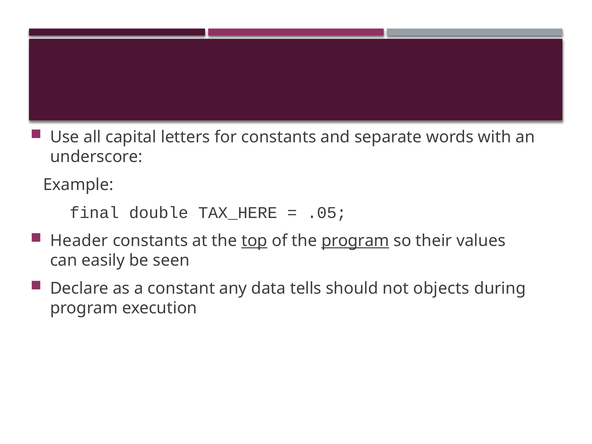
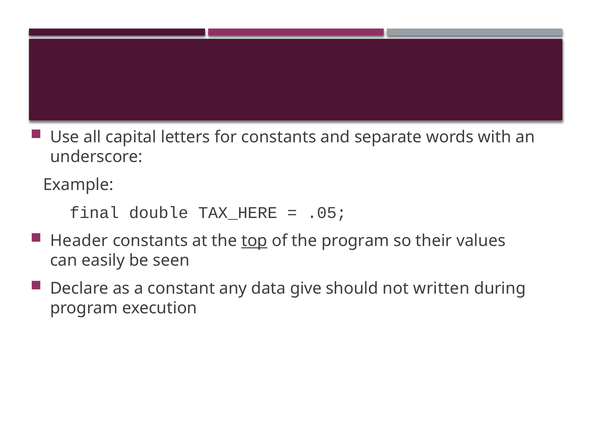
program at (355, 241) underline: present -> none
tells: tells -> give
objects: objects -> written
